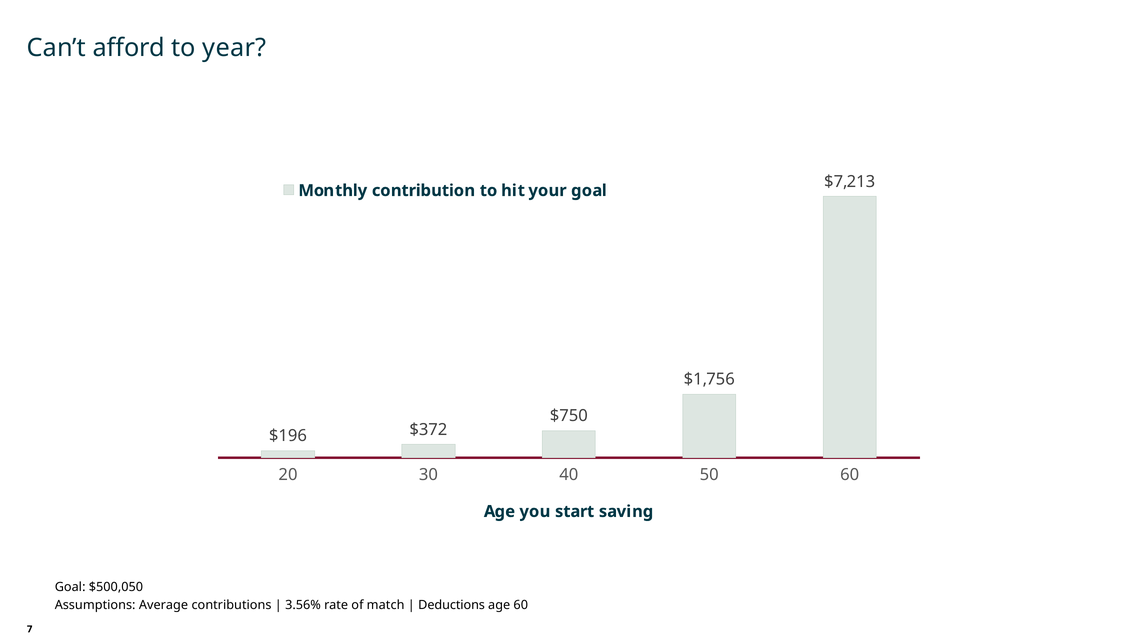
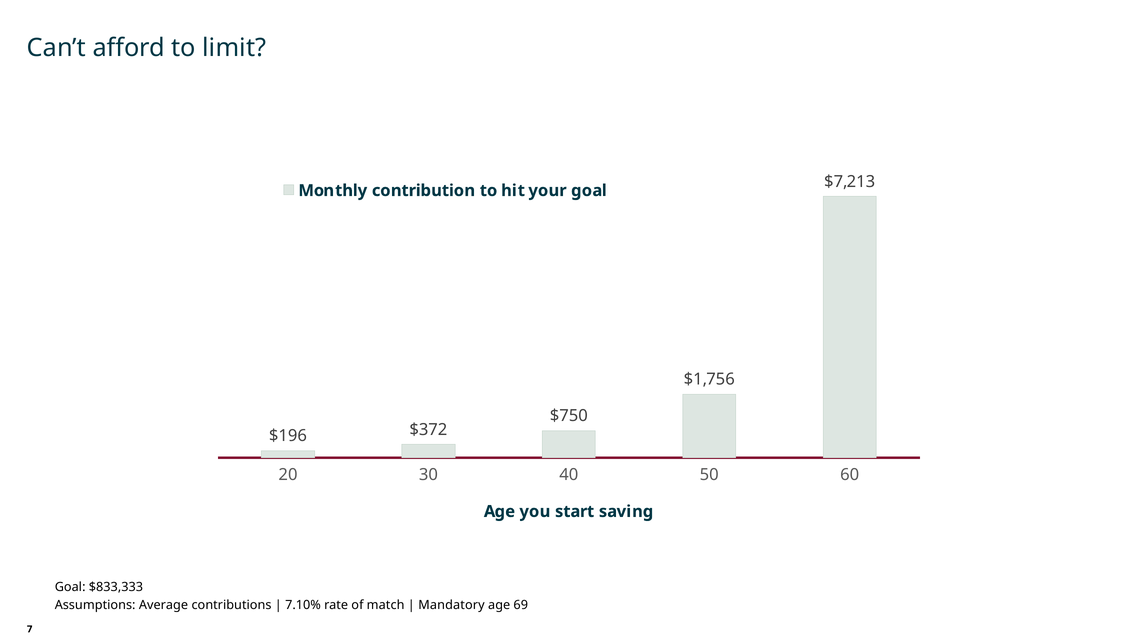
year: year -> limit
$500,050: $500,050 -> $833,333
3.56%: 3.56% -> 7.10%
Deductions: Deductions -> Mandatory
age 60: 60 -> 69
